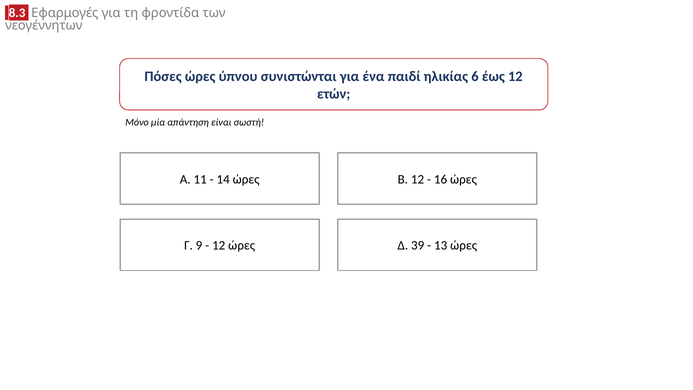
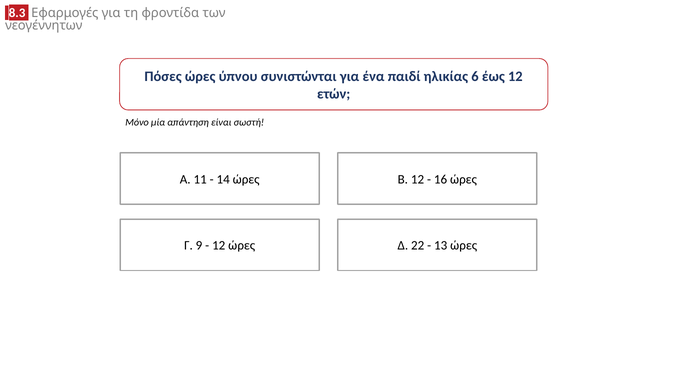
39: 39 -> 22
